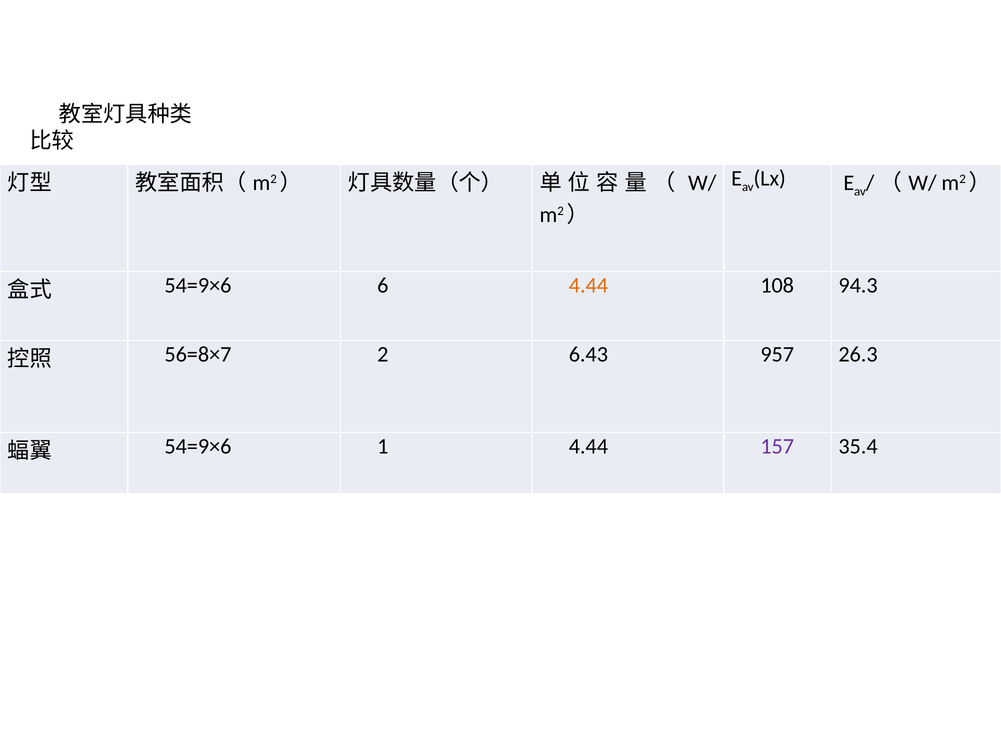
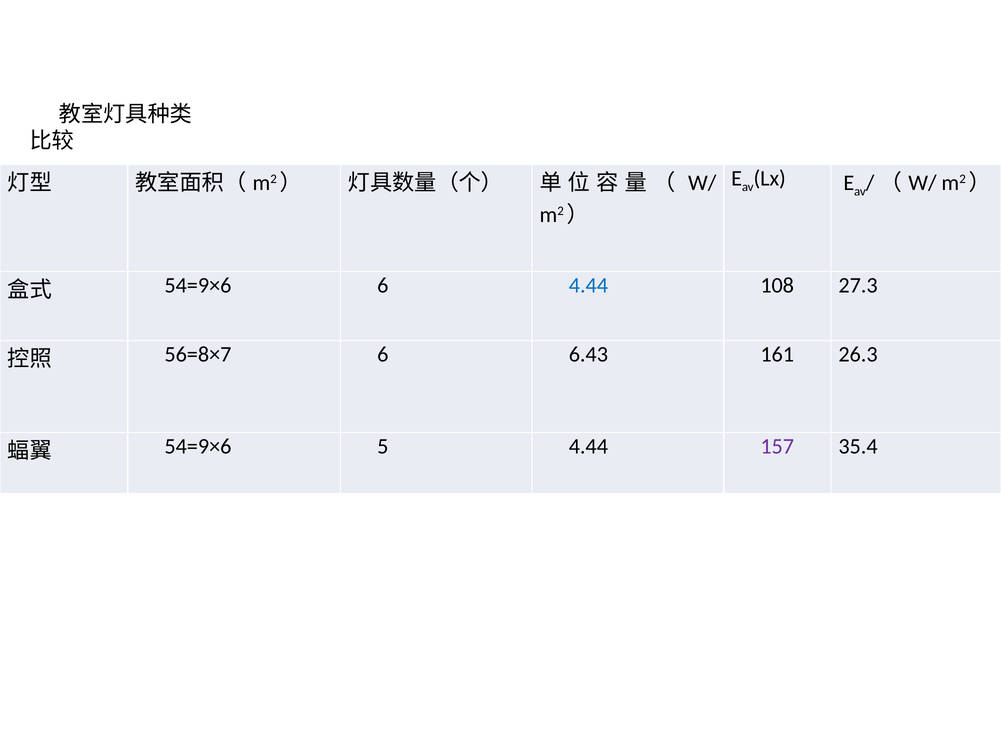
4.44 at (588, 285) colour: orange -> blue
94.3: 94.3 -> 27.3
56=8×7 2: 2 -> 6
957: 957 -> 161
1: 1 -> 5
